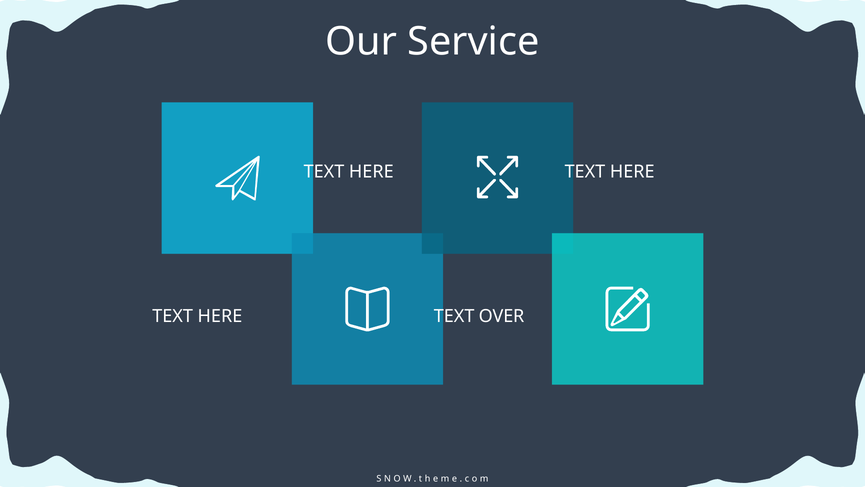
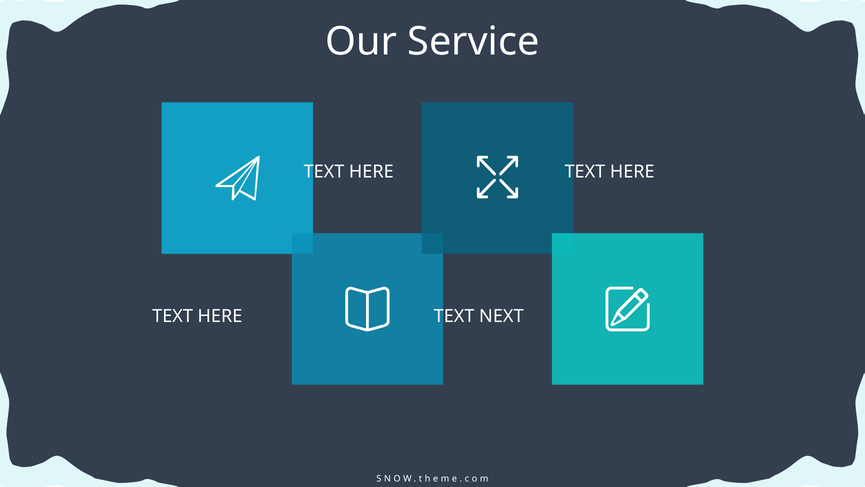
OVER: OVER -> NEXT
